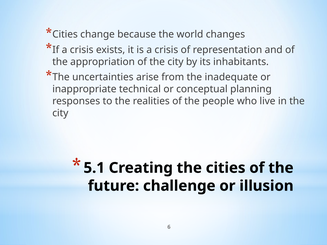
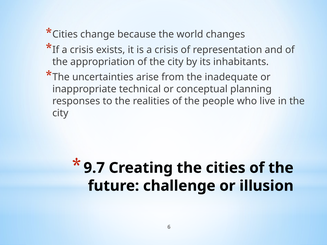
5.1: 5.1 -> 9.7
